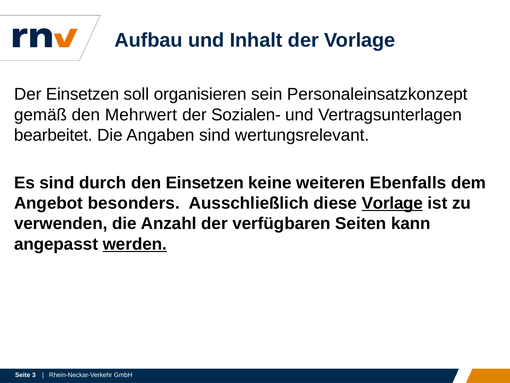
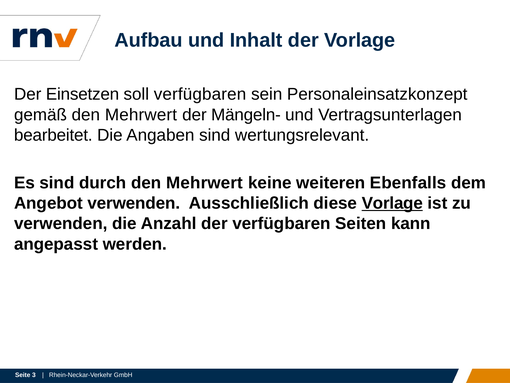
soll organisieren: organisieren -> verfügbaren
Sozialen-: Sozialen- -> Mängeln-
durch den Einsetzen: Einsetzen -> Mehrwert
Angebot besonders: besonders -> verwenden
werden underline: present -> none
